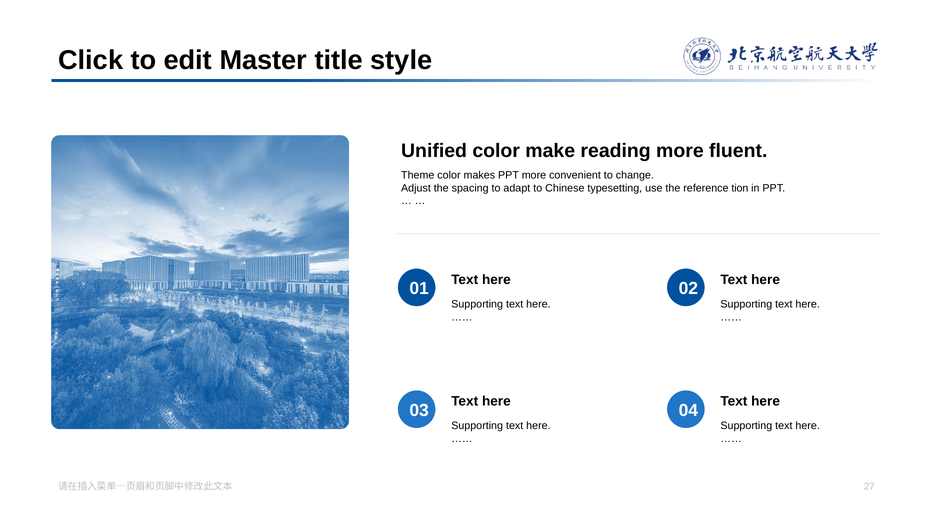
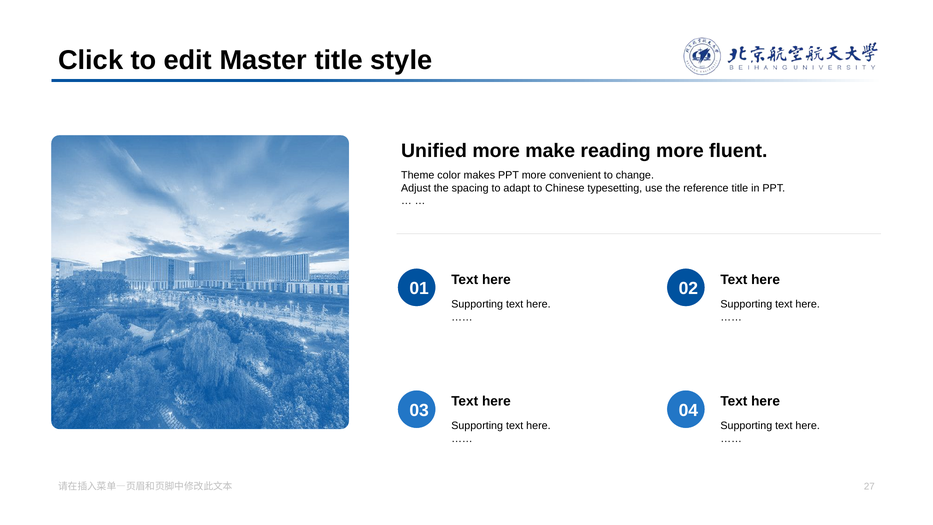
Unified color: color -> more
reference tion: tion -> title
